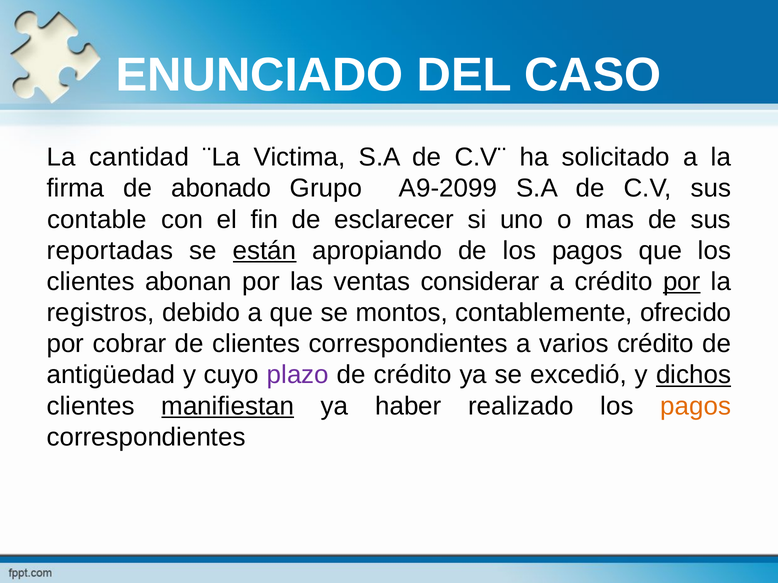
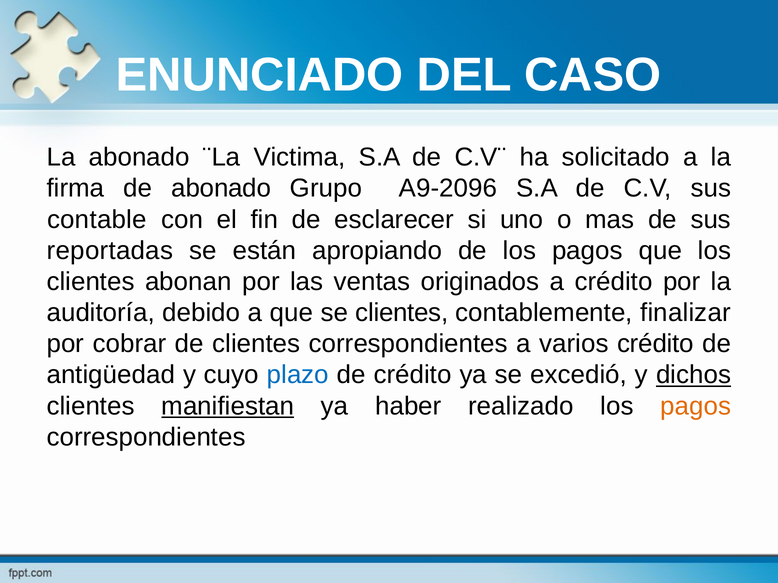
La cantidad: cantidad -> abonado
A9-2099: A9-2099 -> A9-2096
están underline: present -> none
considerar: considerar -> originados
por at (682, 282) underline: present -> none
registros: registros -> auditoría
se montos: montos -> clientes
ofrecido: ofrecido -> finalizar
plazo colour: purple -> blue
